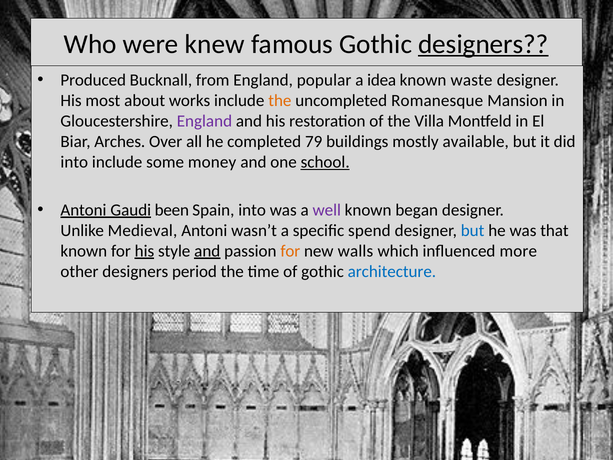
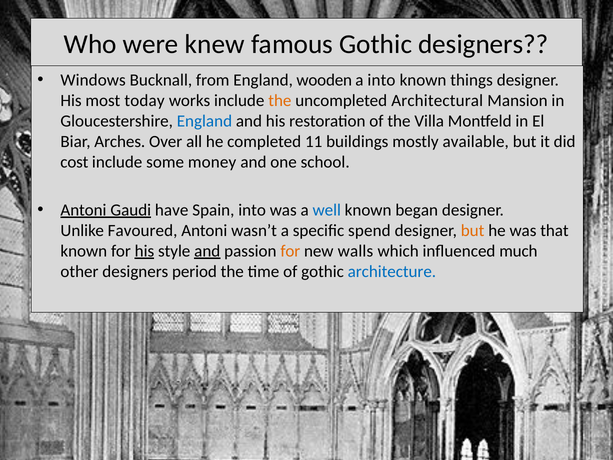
designers at (483, 44) underline: present -> none
Produced: Produced -> Windows
popular: popular -> wooden
a idea: idea -> into
waste: waste -> things
about: about -> today
Romanesque: Romanesque -> Architectural
England at (204, 121) colour: purple -> blue
79: 79 -> 11
into at (74, 162): into -> cost
school underline: present -> none
been: been -> have
well colour: purple -> blue
Medieval: Medieval -> Favoured
but at (473, 230) colour: blue -> orange
more: more -> much
